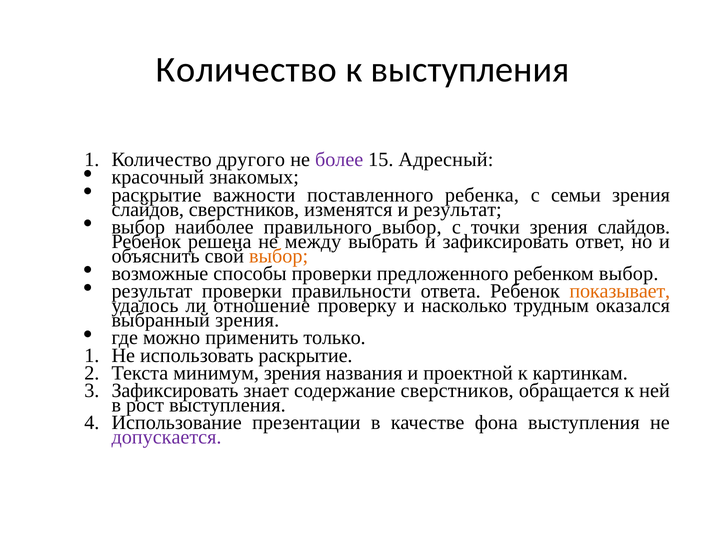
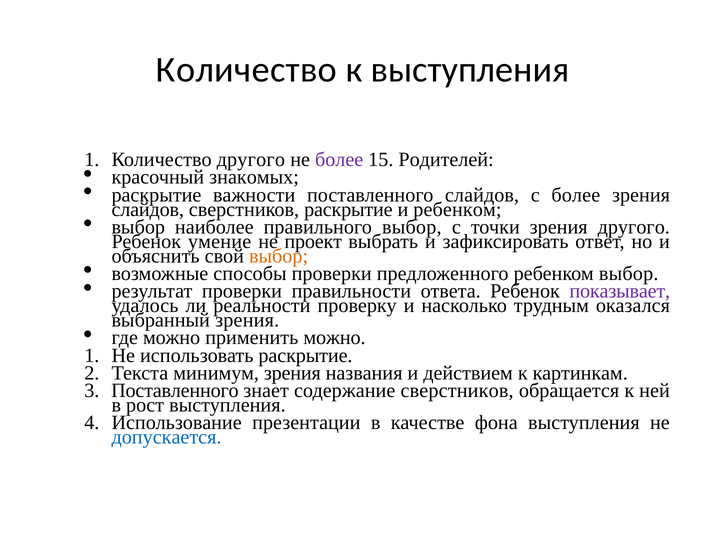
Адресный: Адресный -> Родителей
поставленного ребенка: ребенка -> слайдов
с семьи: семьи -> более
сверстников изменятся: изменятся -> раскрытие
и результат: результат -> ребенком
точки зрения слайдов: слайдов -> другого
решена: решена -> умение
между: между -> проект
показывает colour: orange -> purple
отношение: отношение -> реальности
применить только: только -> можно
проектной: проектной -> действием
Зафиксировать at (175, 390): Зафиксировать -> Поставленного
допускается colour: purple -> blue
